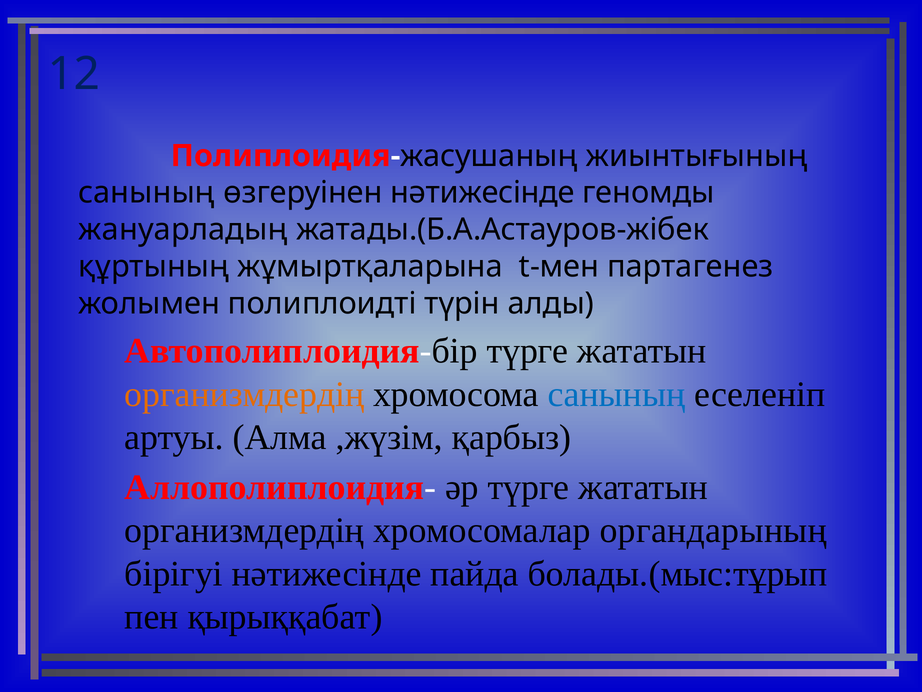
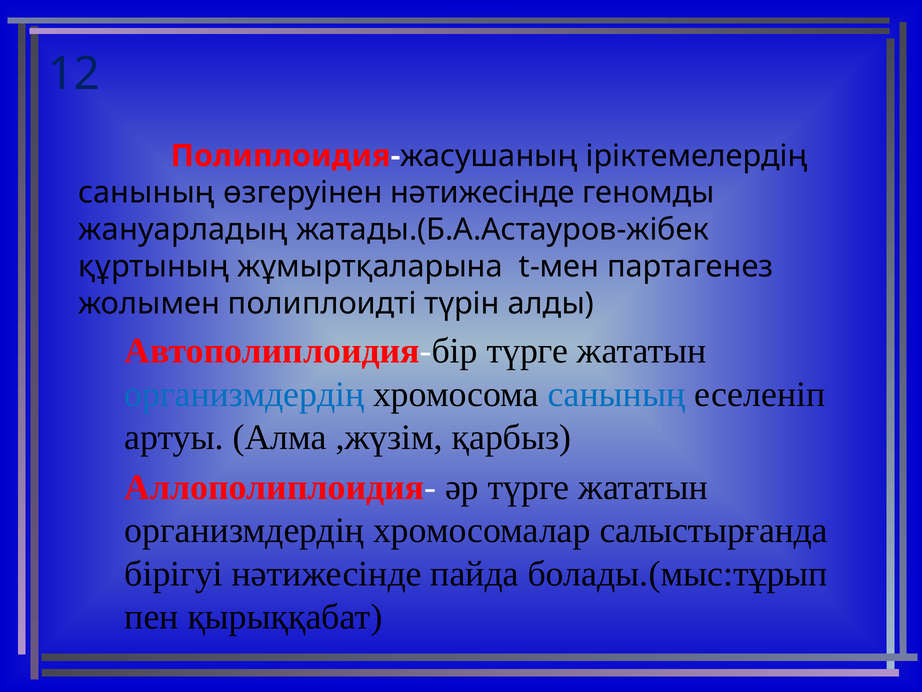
жиынтығының: жиынтығының -> іріктемелердің
организмдердің at (244, 394) colour: orange -> blue
органдарының: органдарының -> салыстырғанда
